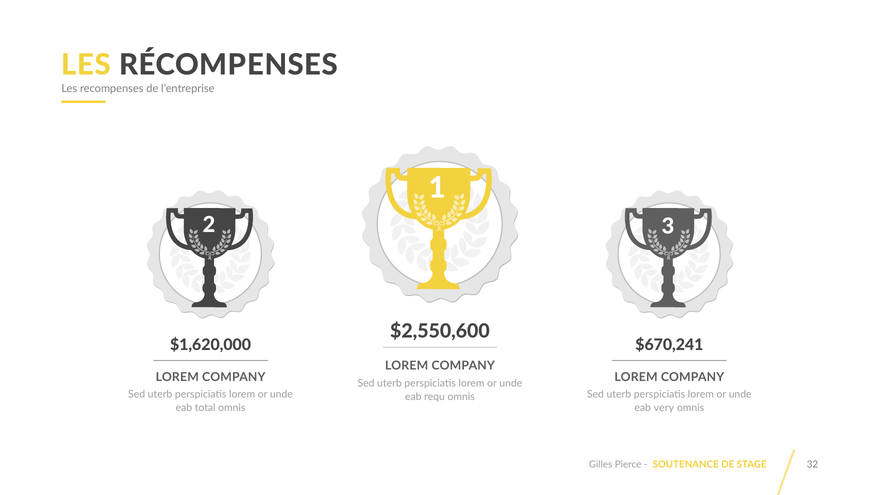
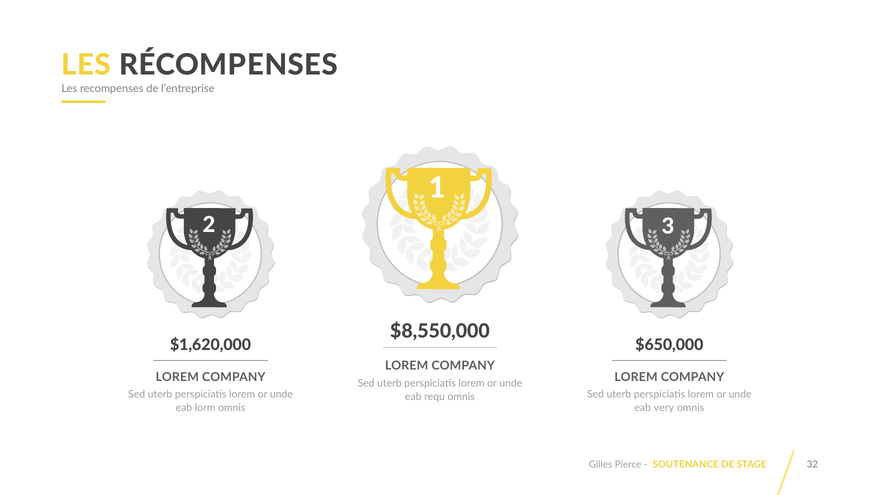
$2,550,600: $2,550,600 -> $8,550,000
$670,241: $670,241 -> $650,000
total: total -> lorm
